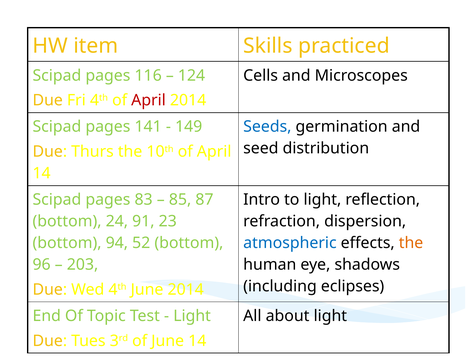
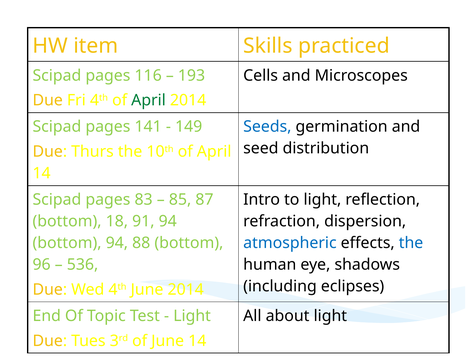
124: 124 -> 193
April at (149, 100) colour: red -> green
24: 24 -> 18
91 23: 23 -> 94
52: 52 -> 88
the at (411, 243) colour: orange -> blue
203: 203 -> 536
